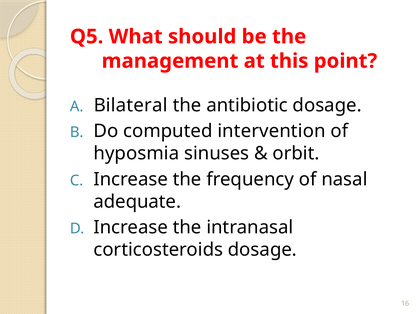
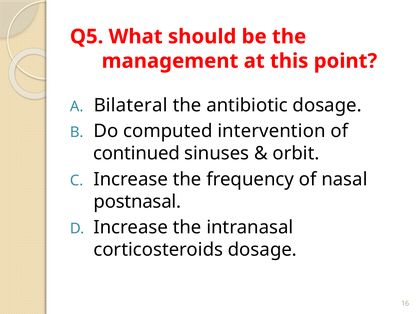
hyposmia: hyposmia -> continued
adequate: adequate -> postnasal
